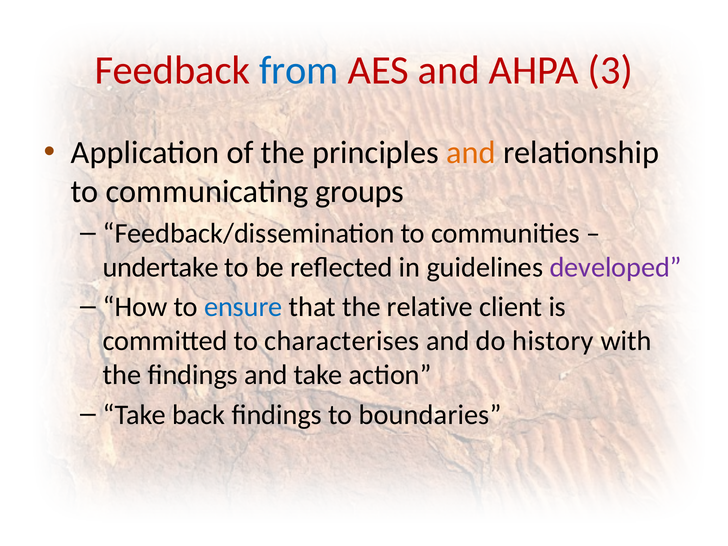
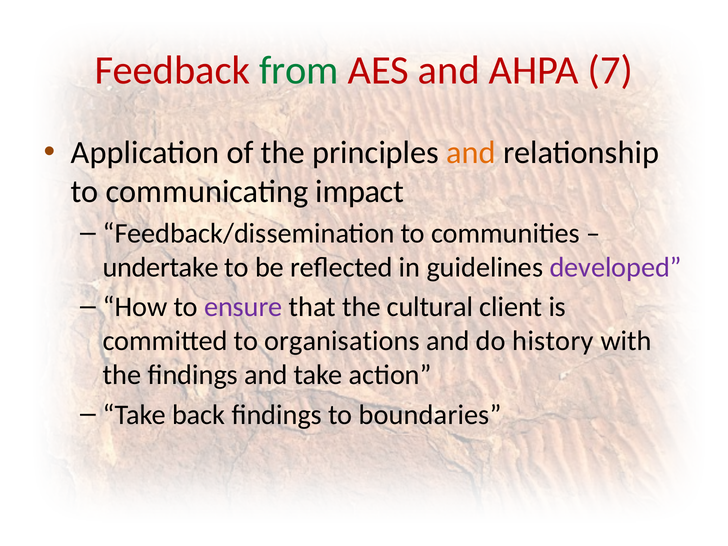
from colour: blue -> green
3: 3 -> 7
groups: groups -> impact
ensure colour: blue -> purple
relative: relative -> cultural
characterises: characterises -> organisations
